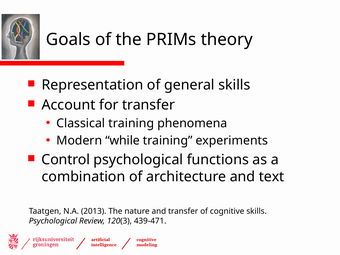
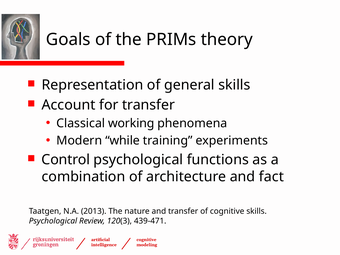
Classical training: training -> working
text: text -> fact
